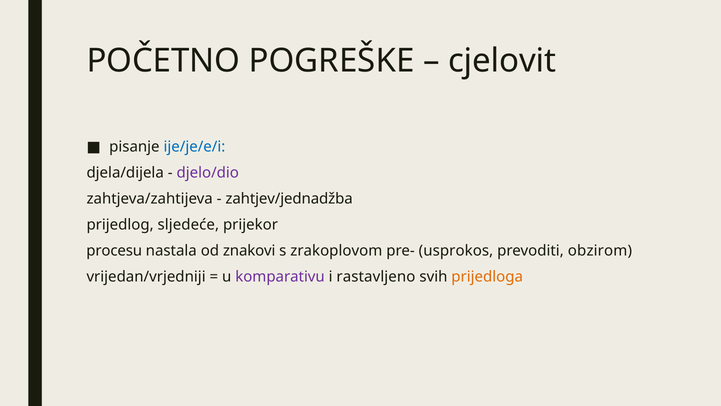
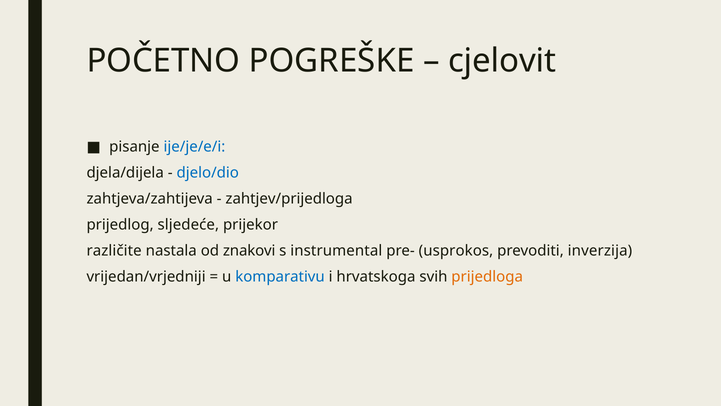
djelo/dio colour: purple -> blue
zahtjev/jednadžba: zahtjev/jednadžba -> zahtjev/prijedloga
procesu: procesu -> različite
zrakoplovom: zrakoplovom -> instrumental
obzirom: obzirom -> inverzija
komparativu colour: purple -> blue
rastavljeno: rastavljeno -> hrvatskoga
